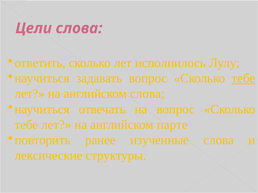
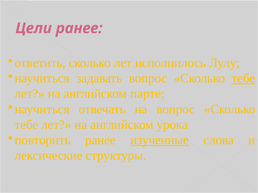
Цели слова: слова -> ранее
английском слова: слова -> парте
парте: парте -> урока
изученные underline: none -> present
